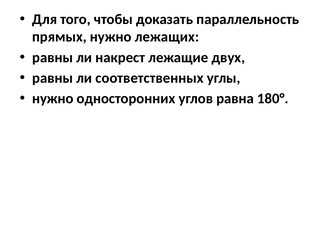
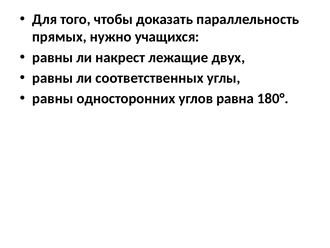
лежащих: лежащих -> учащихся
нужно at (53, 98): нужно -> равны
